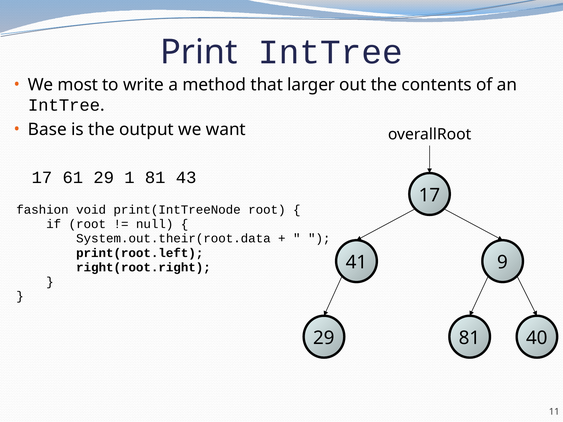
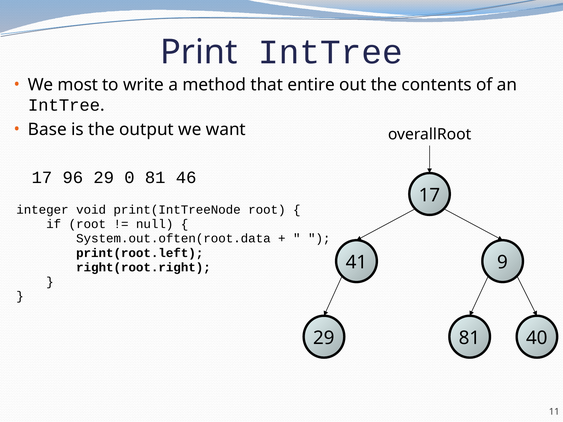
larger: larger -> entire
61: 61 -> 96
1: 1 -> 0
43: 43 -> 46
fashion: fashion -> integer
System.out.their(root.data: System.out.their(root.data -> System.out.often(root.data
